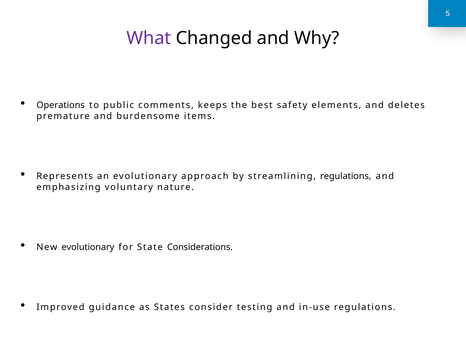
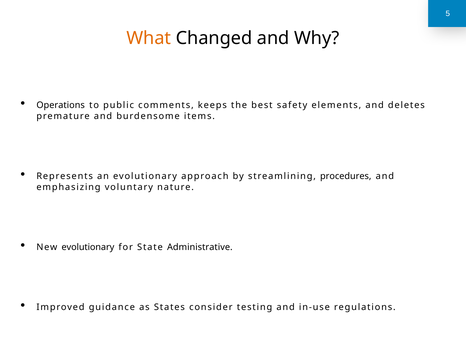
What colour: purple -> orange
streamlining regulations: regulations -> procedures
Considerations: Considerations -> Administrative
